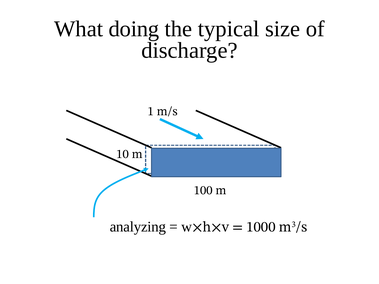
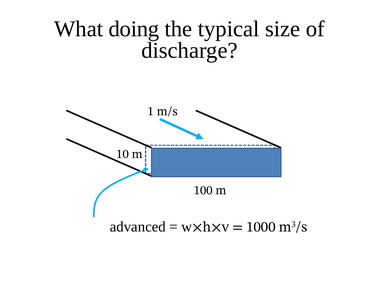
analyzing: analyzing -> advanced
